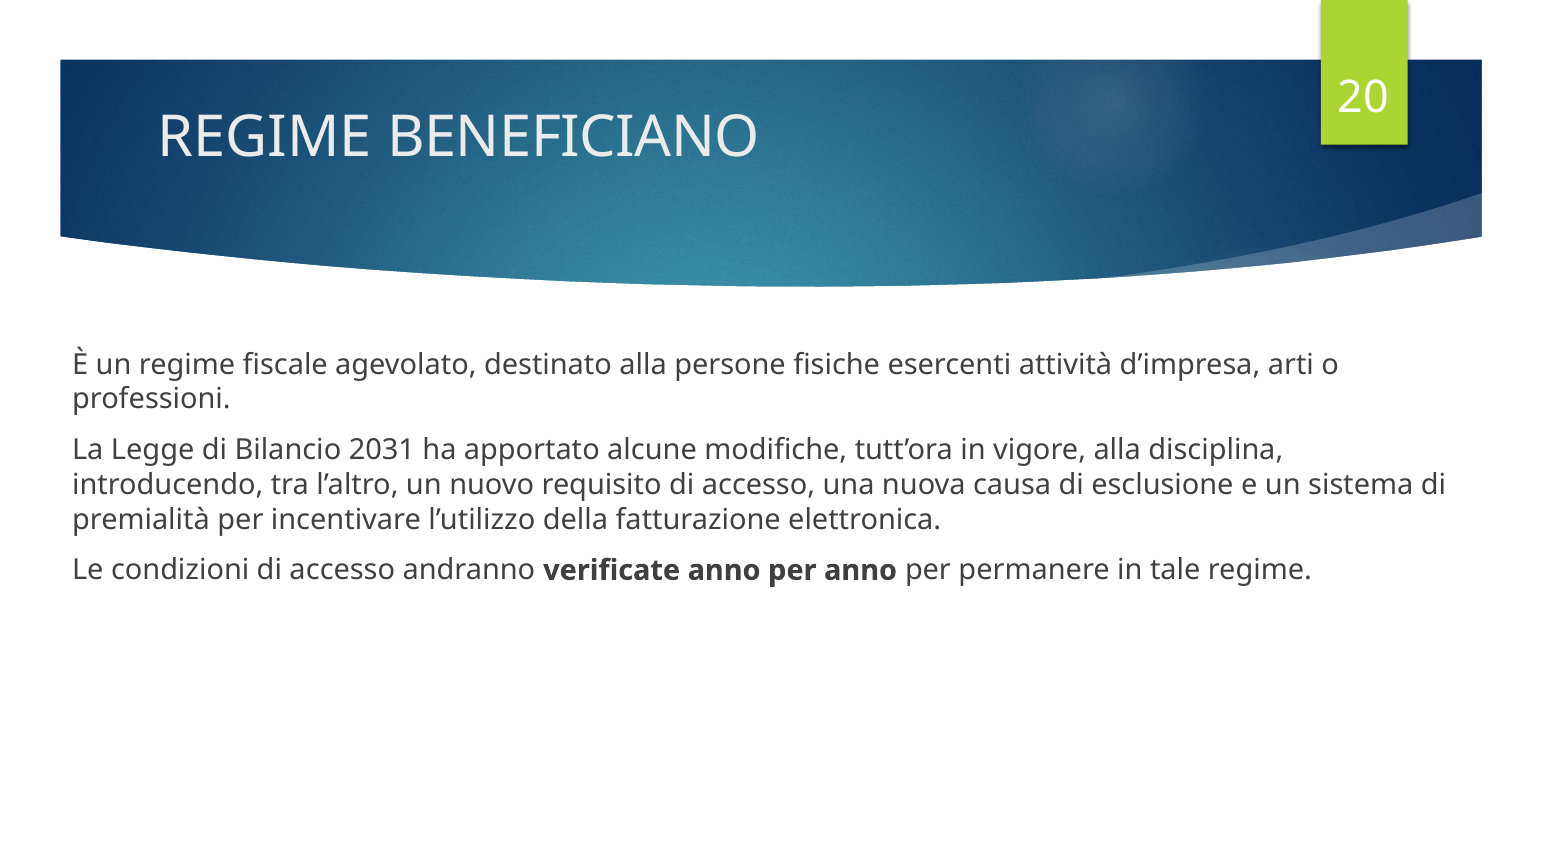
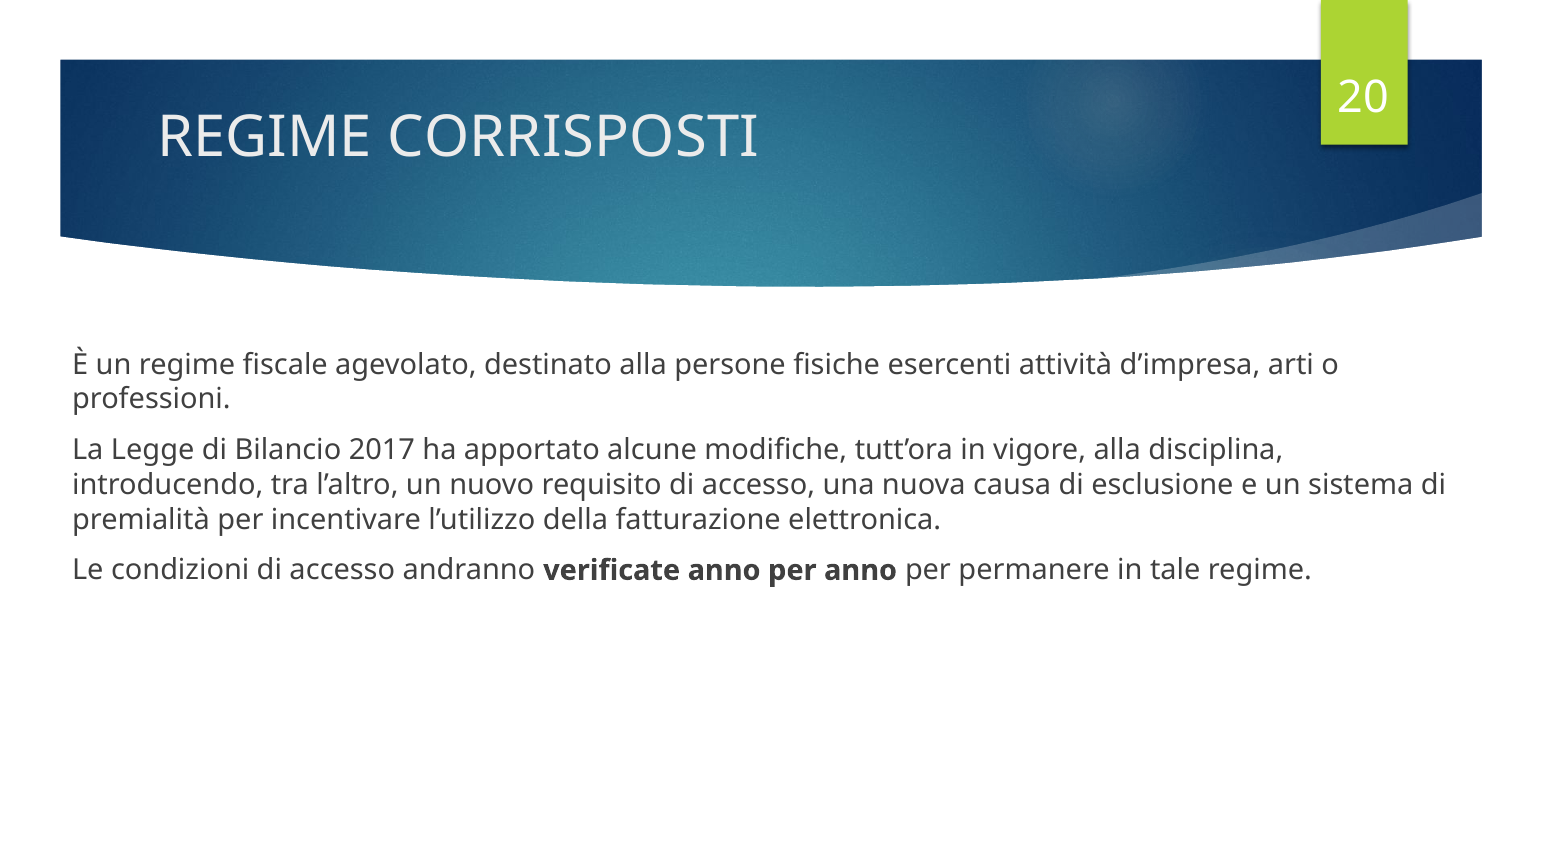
BENEFICIANO: BENEFICIANO -> CORRISPOSTI
2031: 2031 -> 2017
